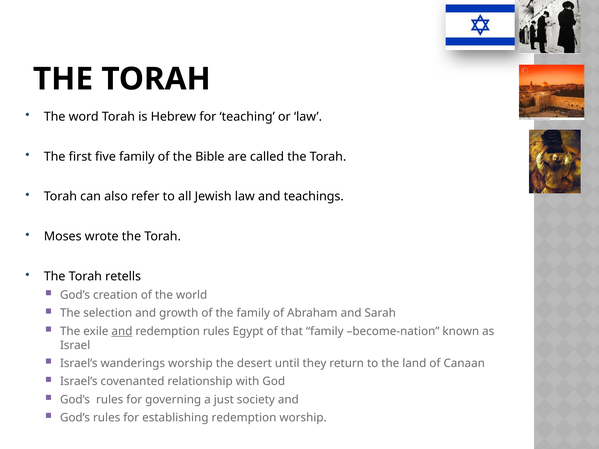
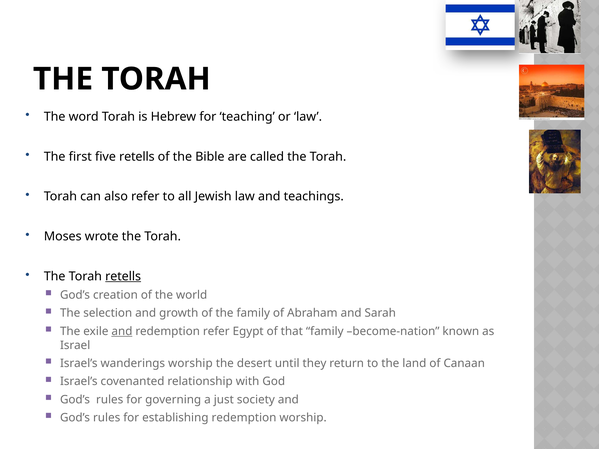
five family: family -> retells
retells at (123, 277) underline: none -> present
redemption rules: rules -> refer
